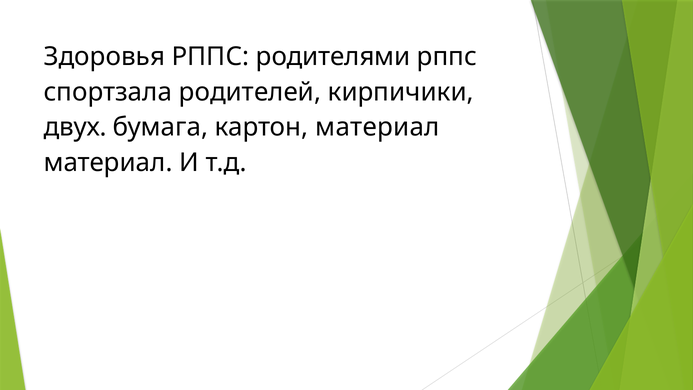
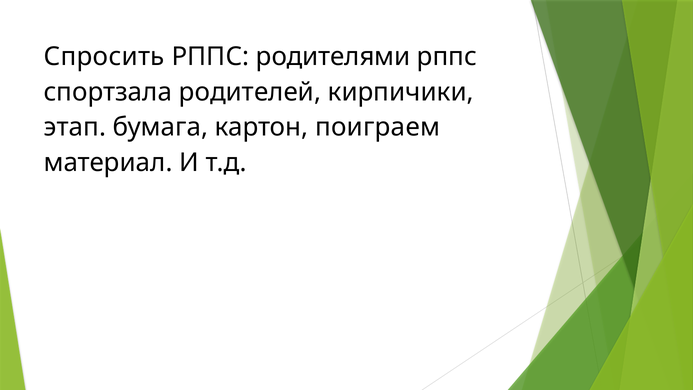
Здоровья: Здоровья -> Спросить
двух: двух -> этап
картон материал: материал -> поиграем
